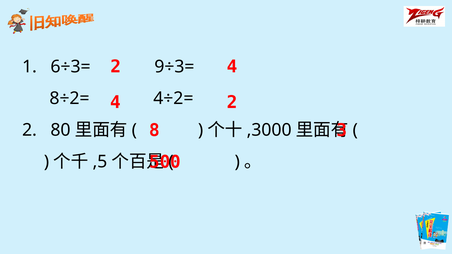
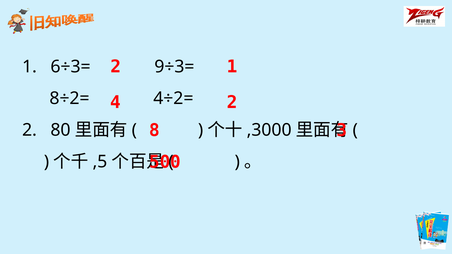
2 4: 4 -> 1
